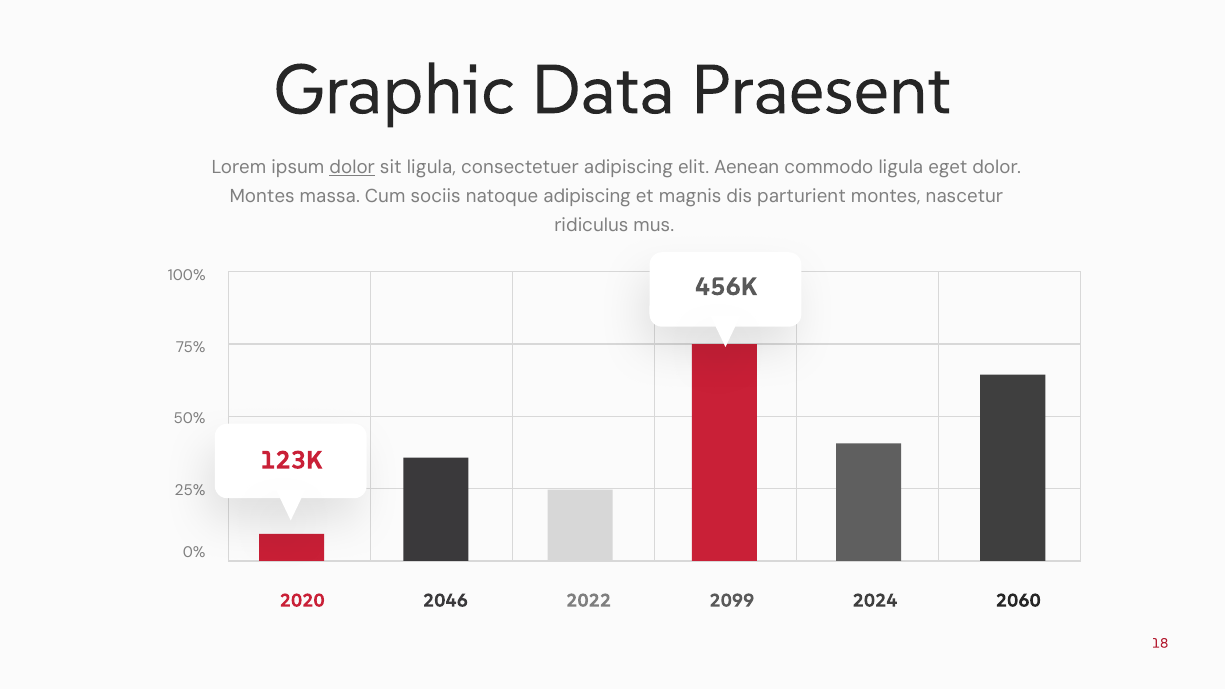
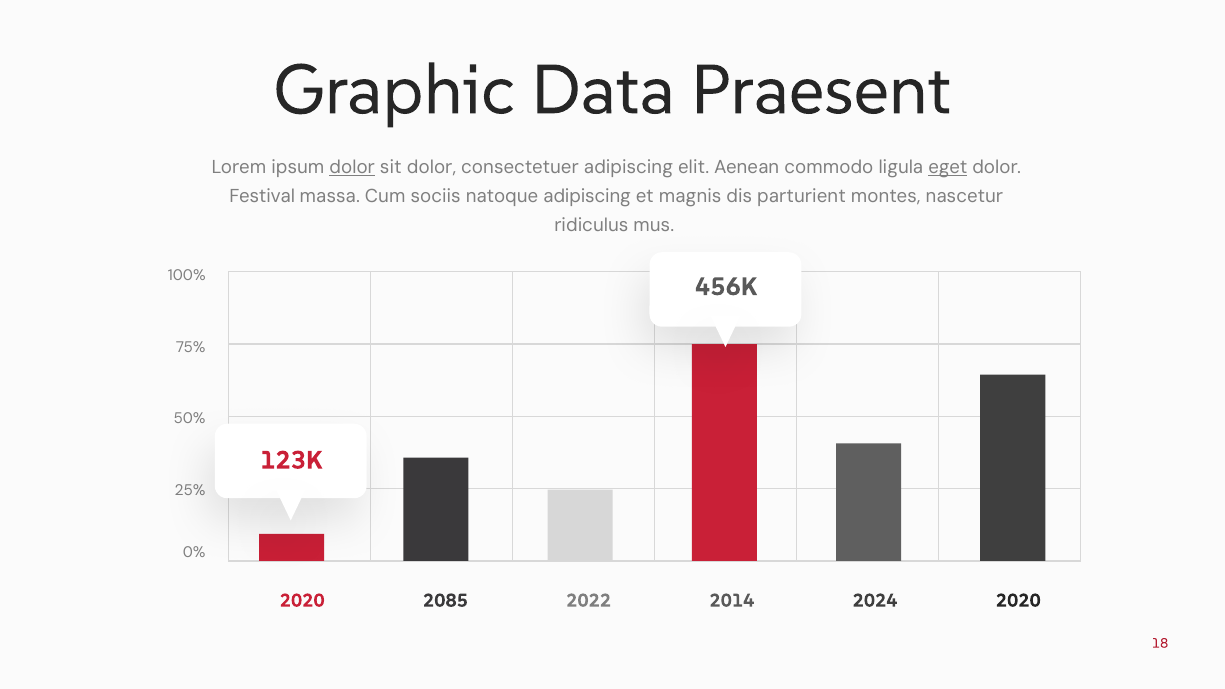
sit ligula: ligula -> dolor
eget underline: none -> present
Montes at (262, 197): Montes -> Festival
2046: 2046 -> 2085
2099: 2099 -> 2014
2024 2060: 2060 -> 2020
